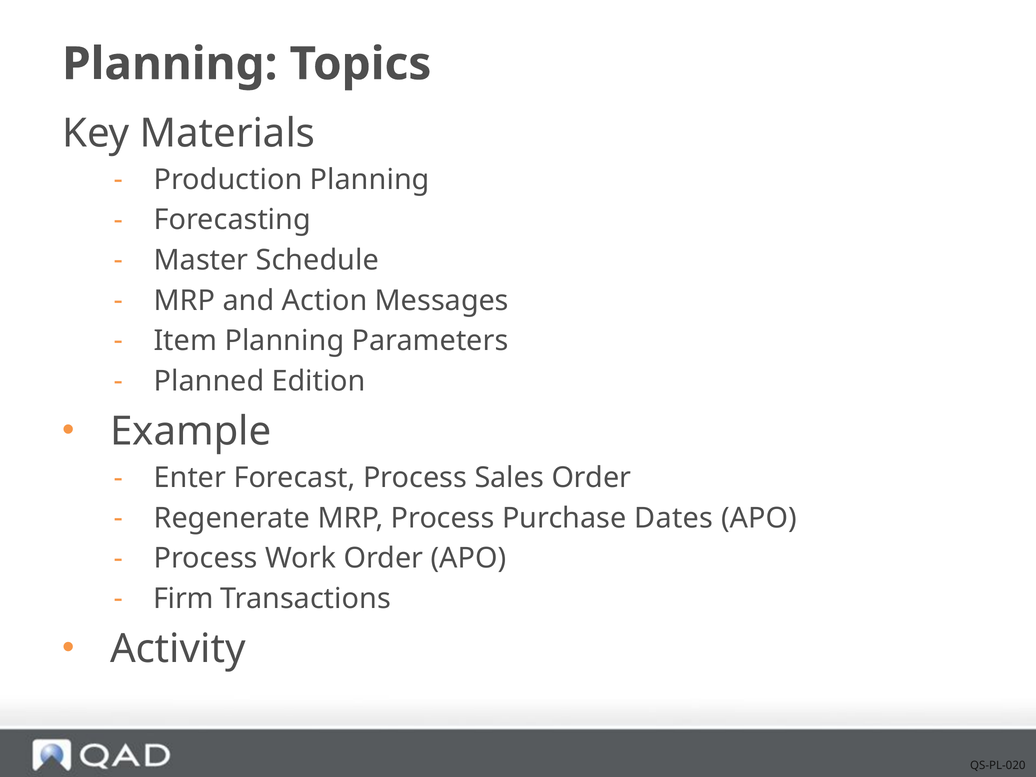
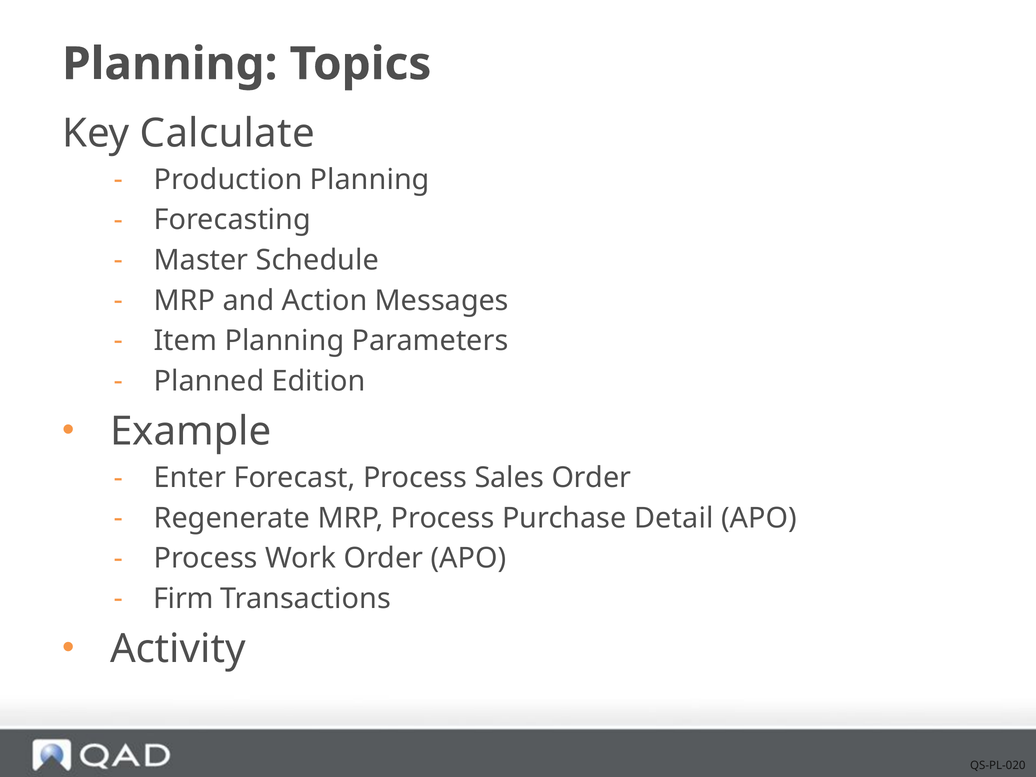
Materials: Materials -> Calculate
Dates: Dates -> Detail
